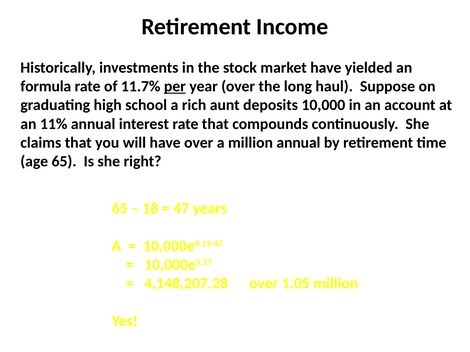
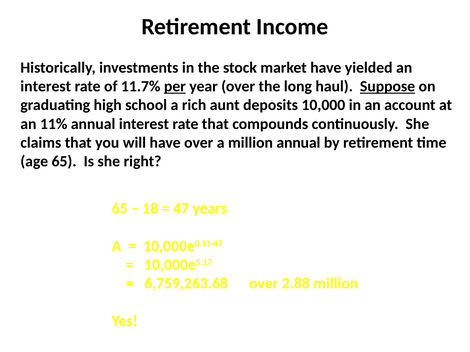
formula at (46, 86): formula -> interest
Suppose underline: none -> present
4,148,207.28: 4,148,207.28 -> 6,759,263.68
1.05: 1.05 -> 2.88
